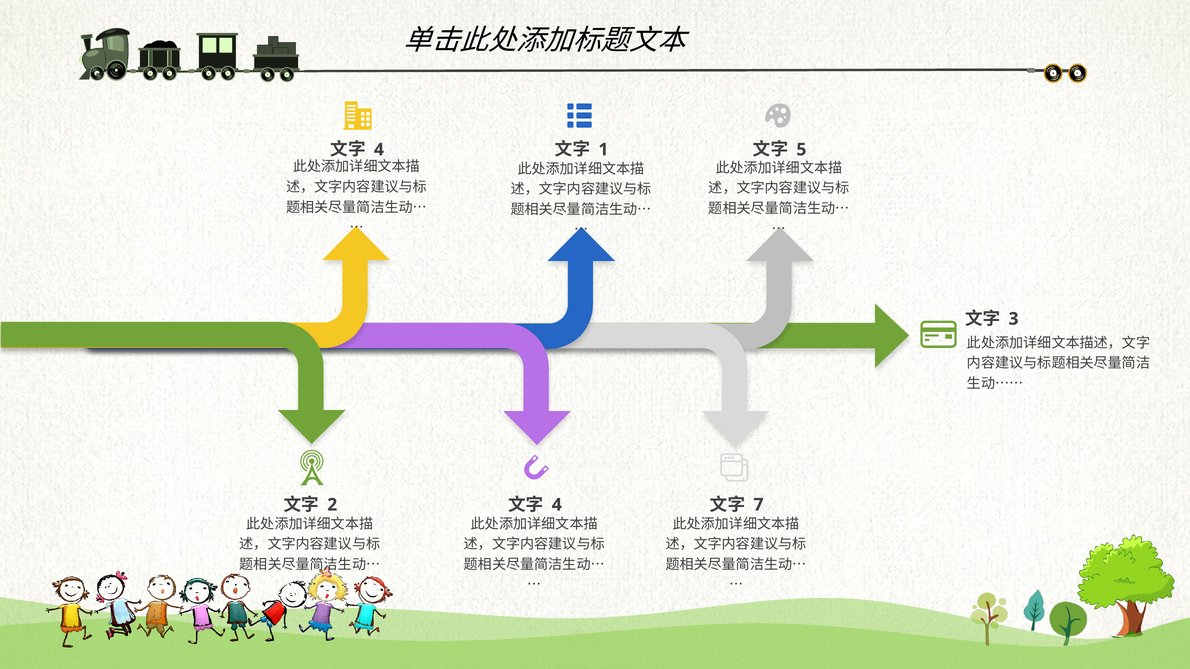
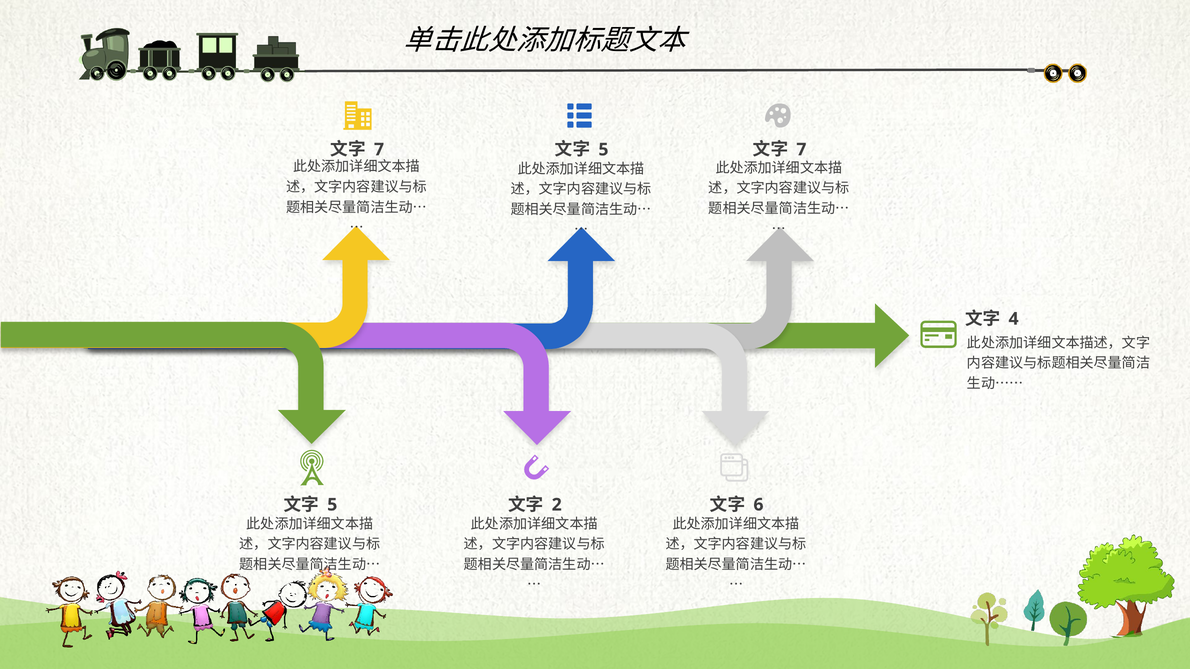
4 at (379, 150): 4 -> 7
1 at (603, 150): 1 -> 5
5 at (801, 150): 5 -> 7
3: 3 -> 4
2 at (332, 505): 2 -> 5
4 at (557, 505): 4 -> 2
7: 7 -> 6
